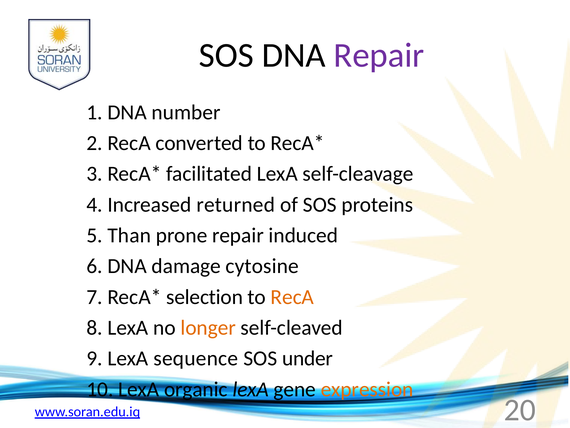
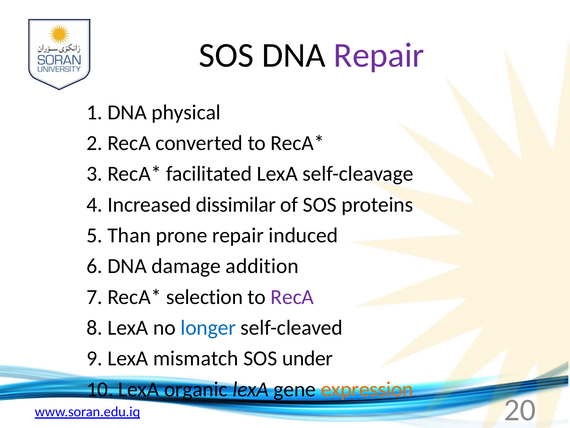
number: number -> physical
returned: returned -> dissimilar
cytosine: cytosine -> addition
RecA at (292, 297) colour: orange -> purple
longer colour: orange -> blue
sequence: sequence -> mismatch
